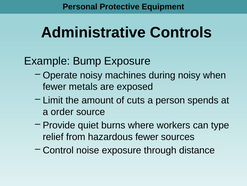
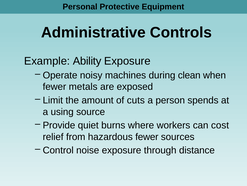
Bump: Bump -> Ability
during noisy: noisy -> clean
order: order -> using
type: type -> cost
